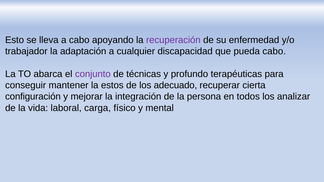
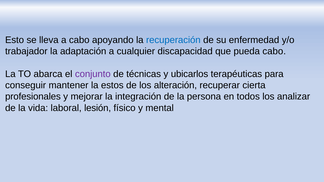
recuperación colour: purple -> blue
profundo: profundo -> ubicarlos
adecuado: adecuado -> alteración
configuración: configuración -> profesionales
carga: carga -> lesión
